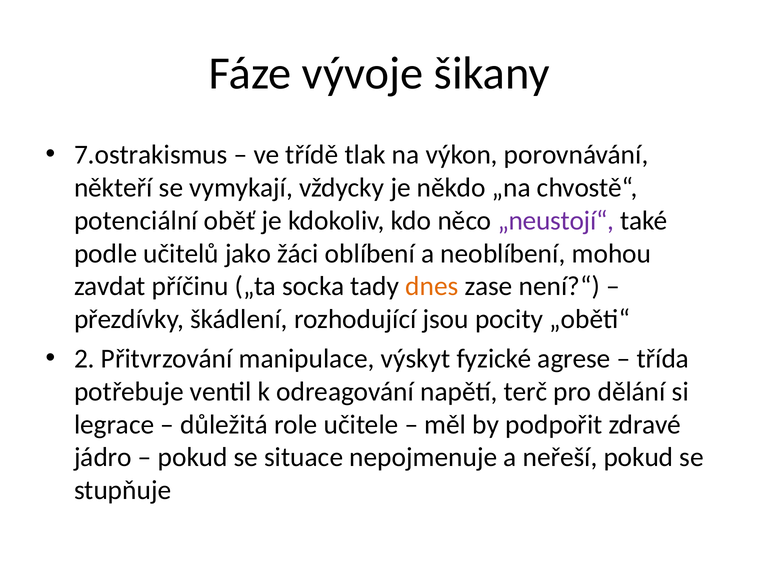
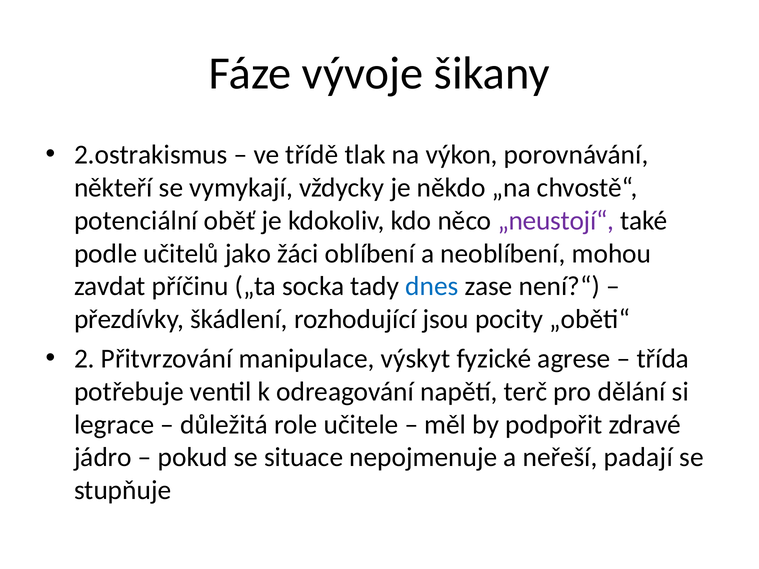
7.ostrakismus: 7.ostrakismus -> 2.ostrakismus
dnes colour: orange -> blue
neřeší pokud: pokud -> padají
